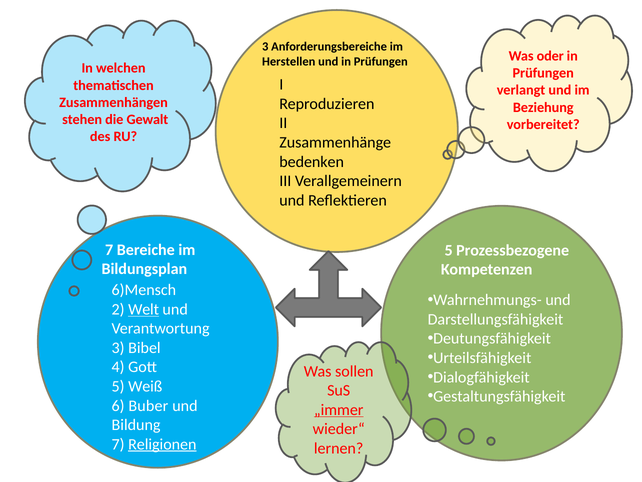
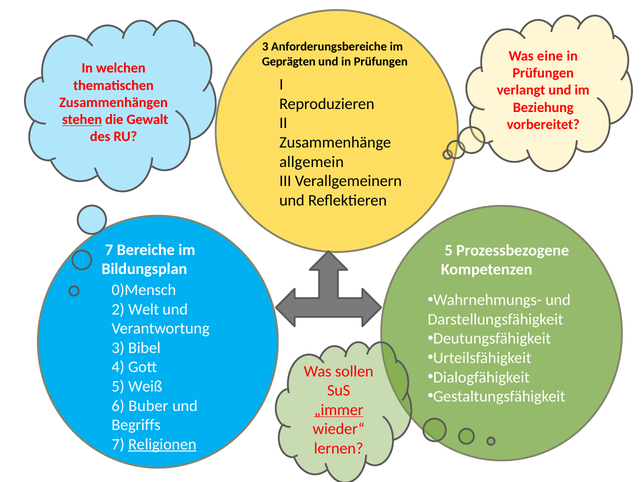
oder: oder -> eine
Herstellen: Herstellen -> Geprägten
stehen underline: none -> present
bedenken: bedenken -> allgemein
6)Mensch: 6)Mensch -> 0)Mensch
Welt underline: present -> none
Bildung: Bildung -> Begriffs
